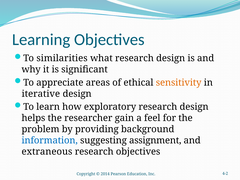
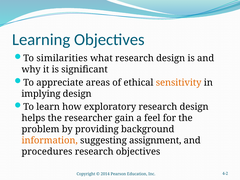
iterative: iterative -> implying
information colour: blue -> orange
extraneous: extraneous -> procedures
